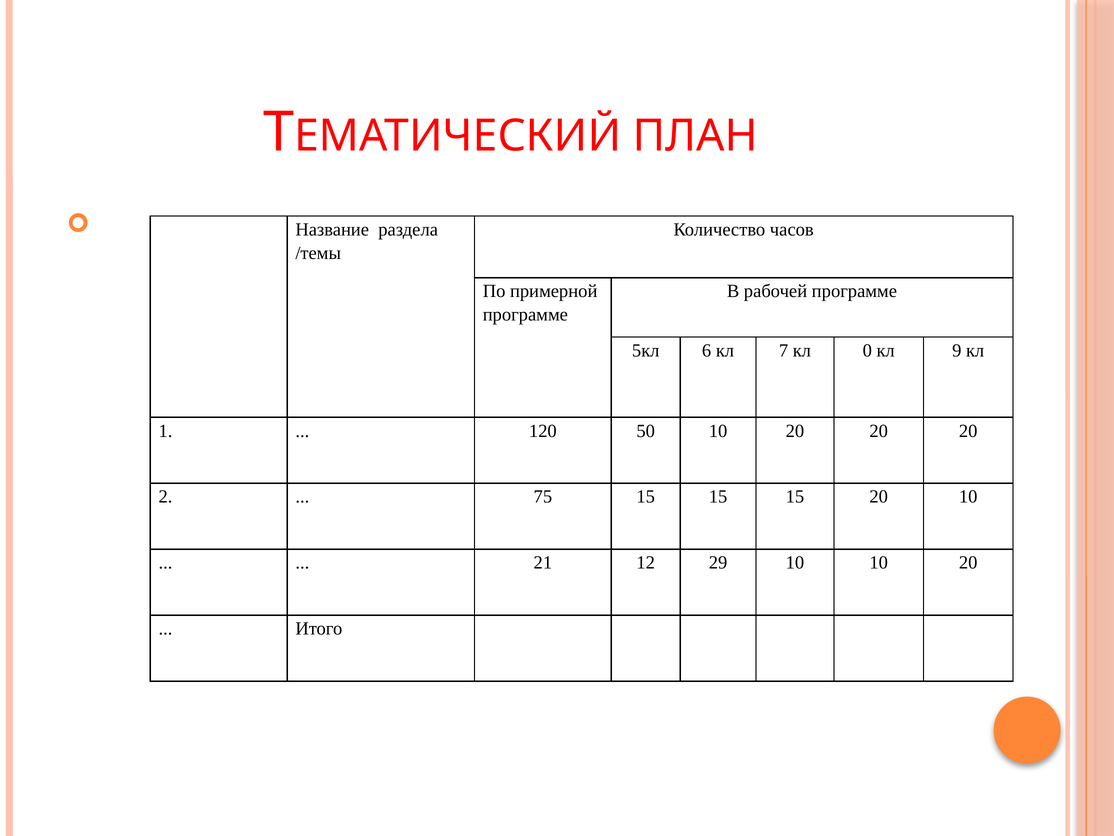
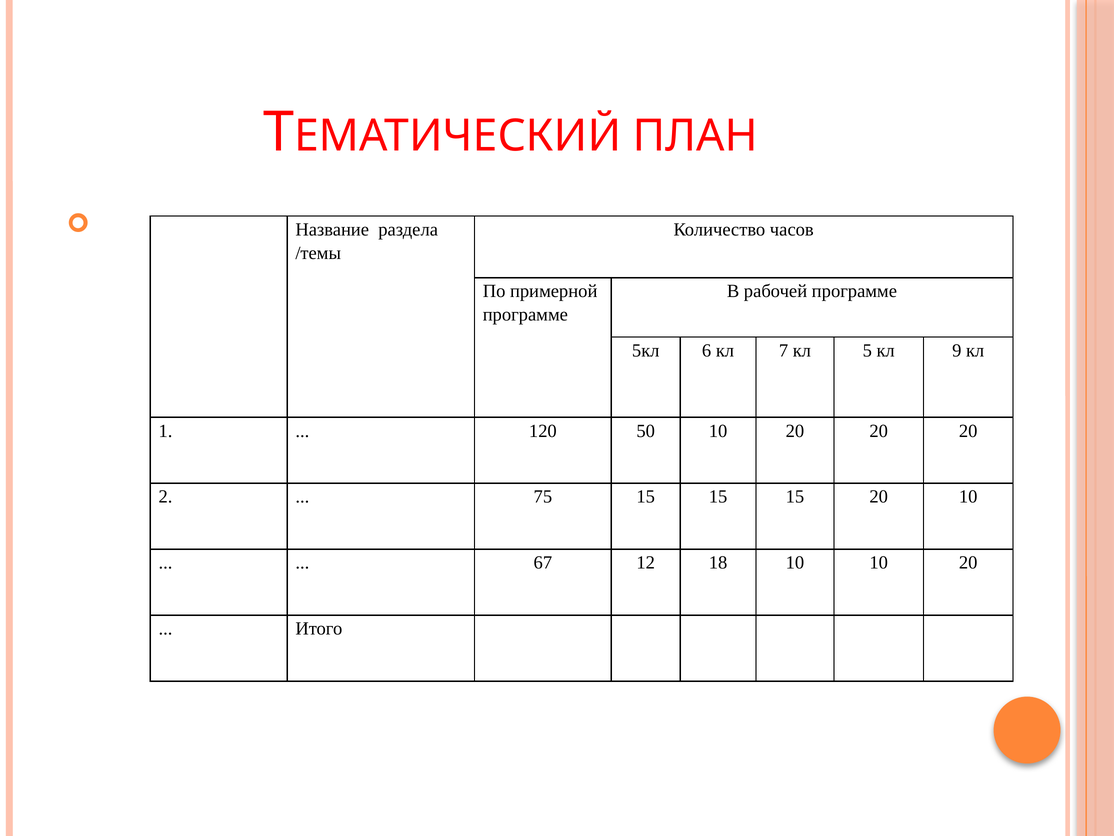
0: 0 -> 5
21: 21 -> 67
29: 29 -> 18
